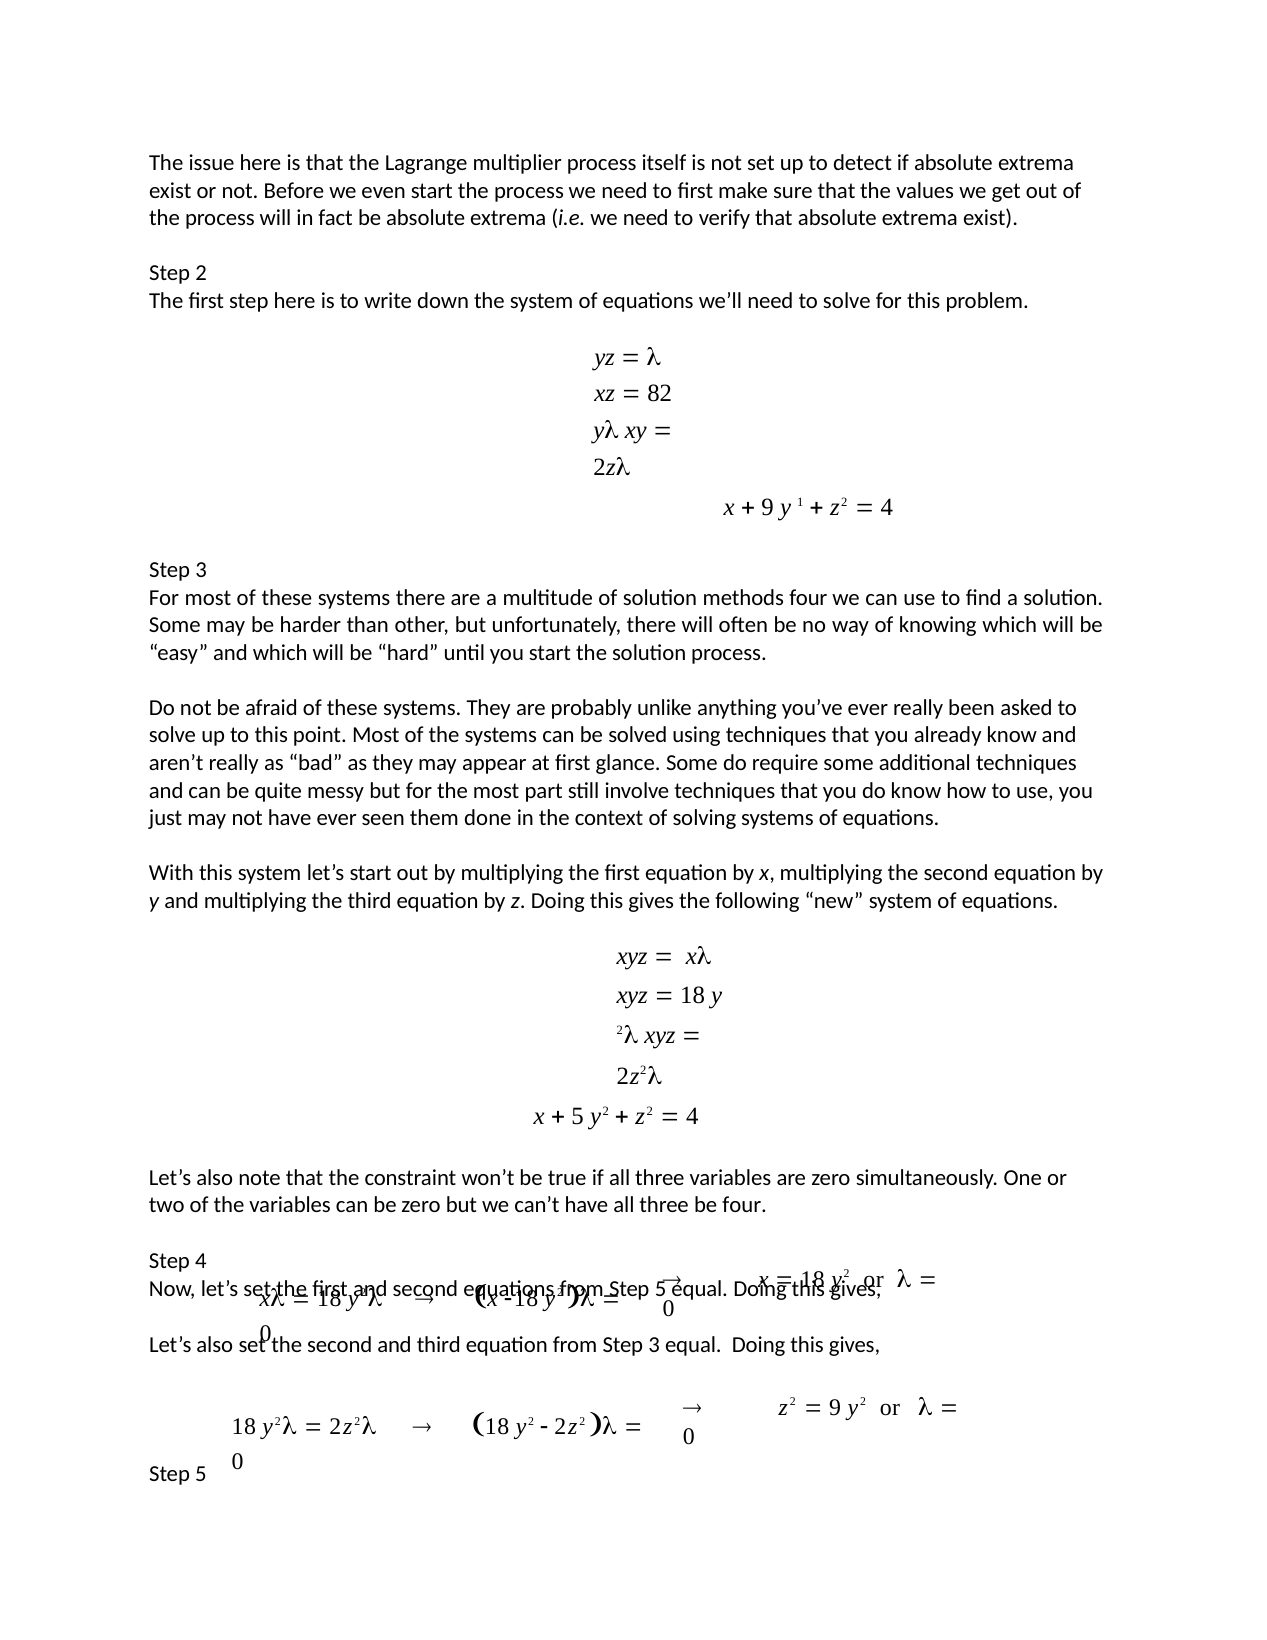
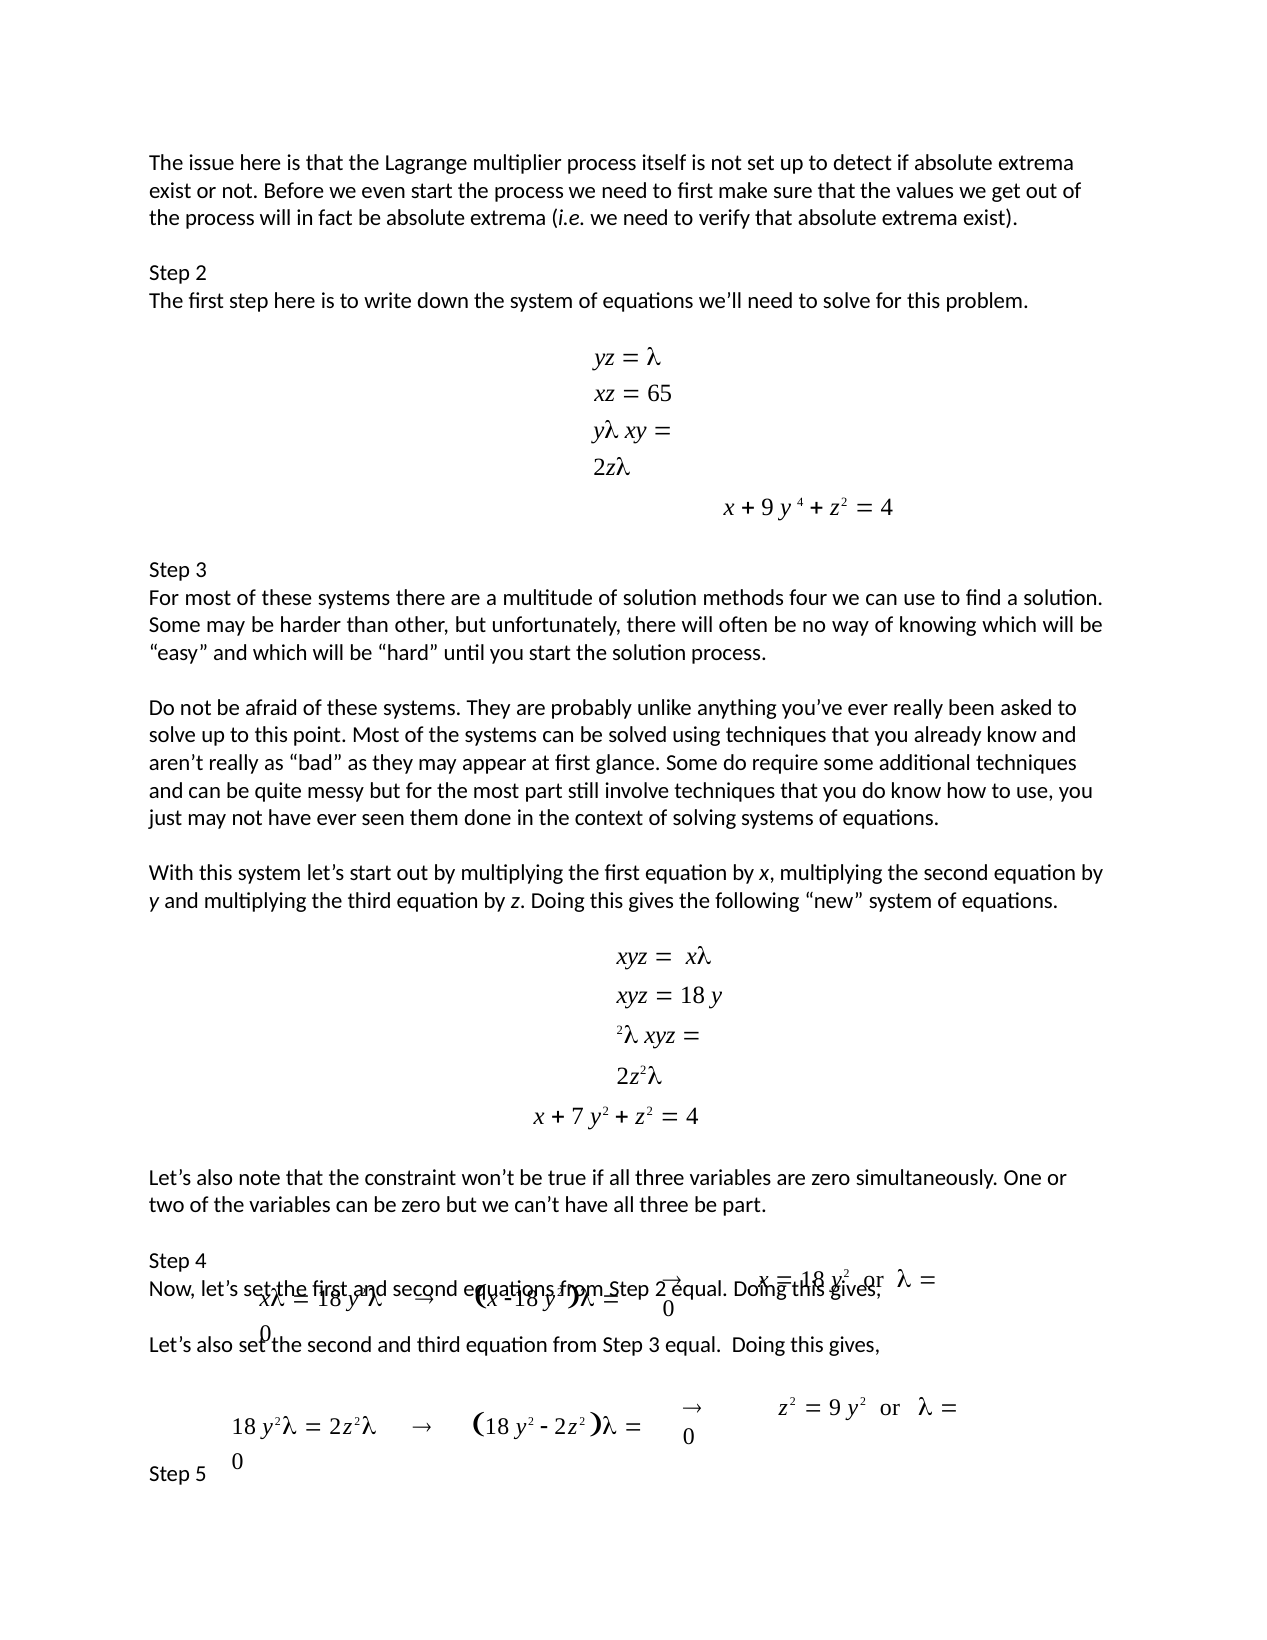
82: 82 -> 65
y 1: 1 -> 4
5 at (578, 1116): 5 -> 7
be four: four -> part
5 at (661, 1288): 5 -> 2
